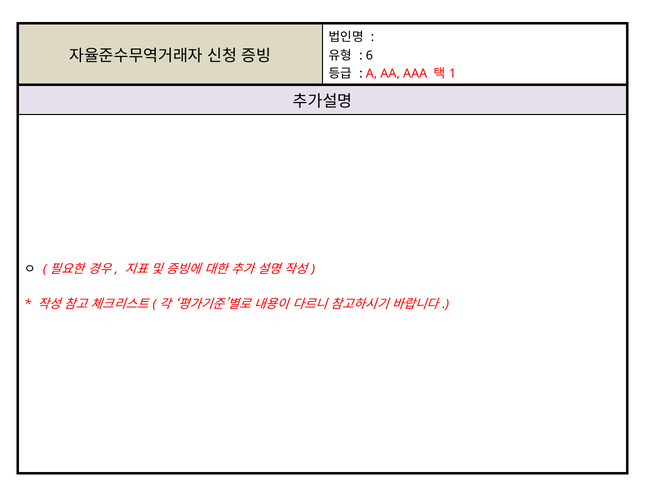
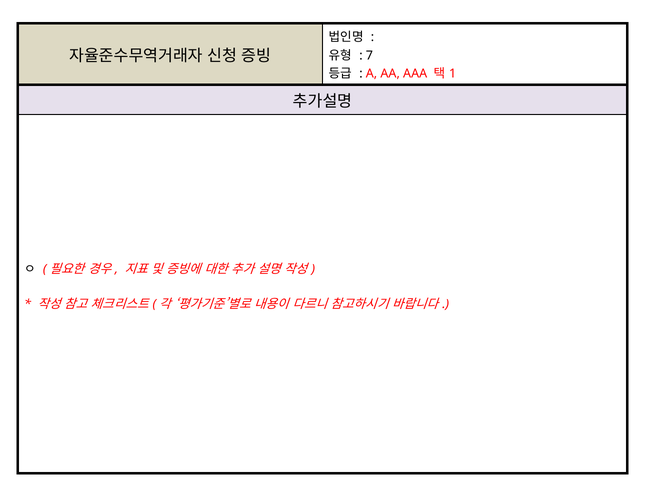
6: 6 -> 7
